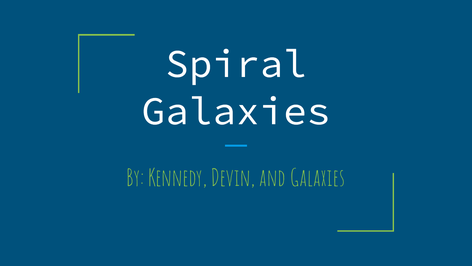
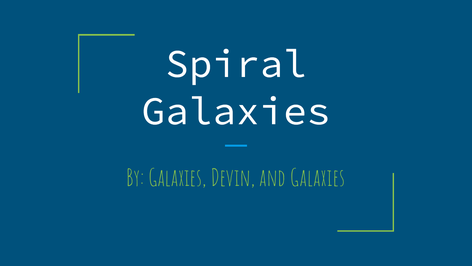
By Kennedy: Kennedy -> Galaxies
